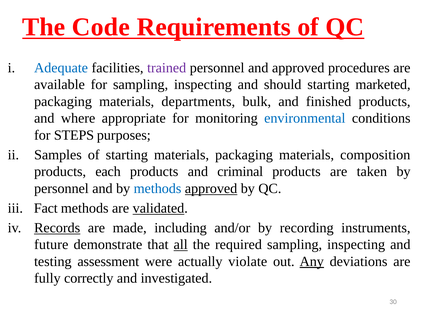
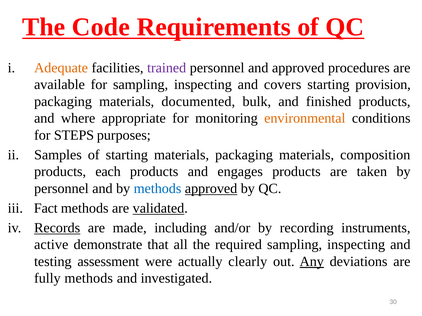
Adequate colour: blue -> orange
should: should -> covers
marketed: marketed -> provision
departments: departments -> documented
environmental colour: blue -> orange
criminal: criminal -> engages
future: future -> active
all underline: present -> none
violate: violate -> clearly
fully correctly: correctly -> methods
